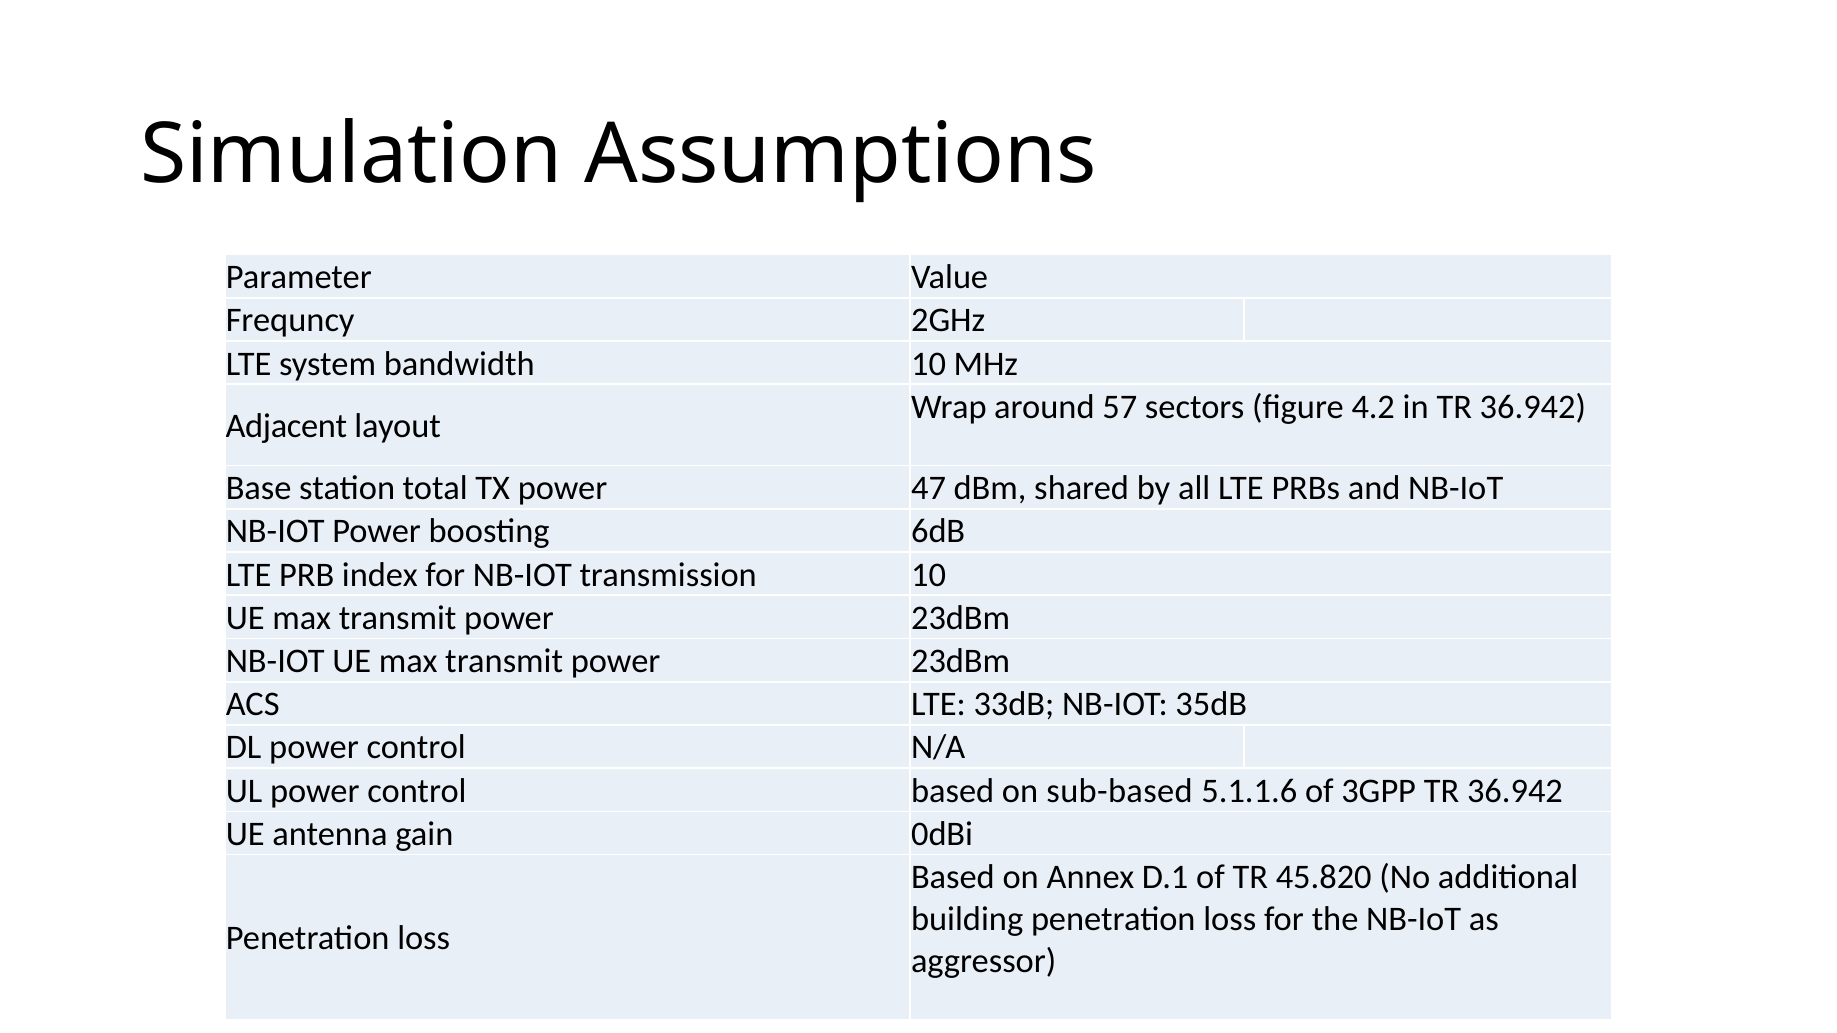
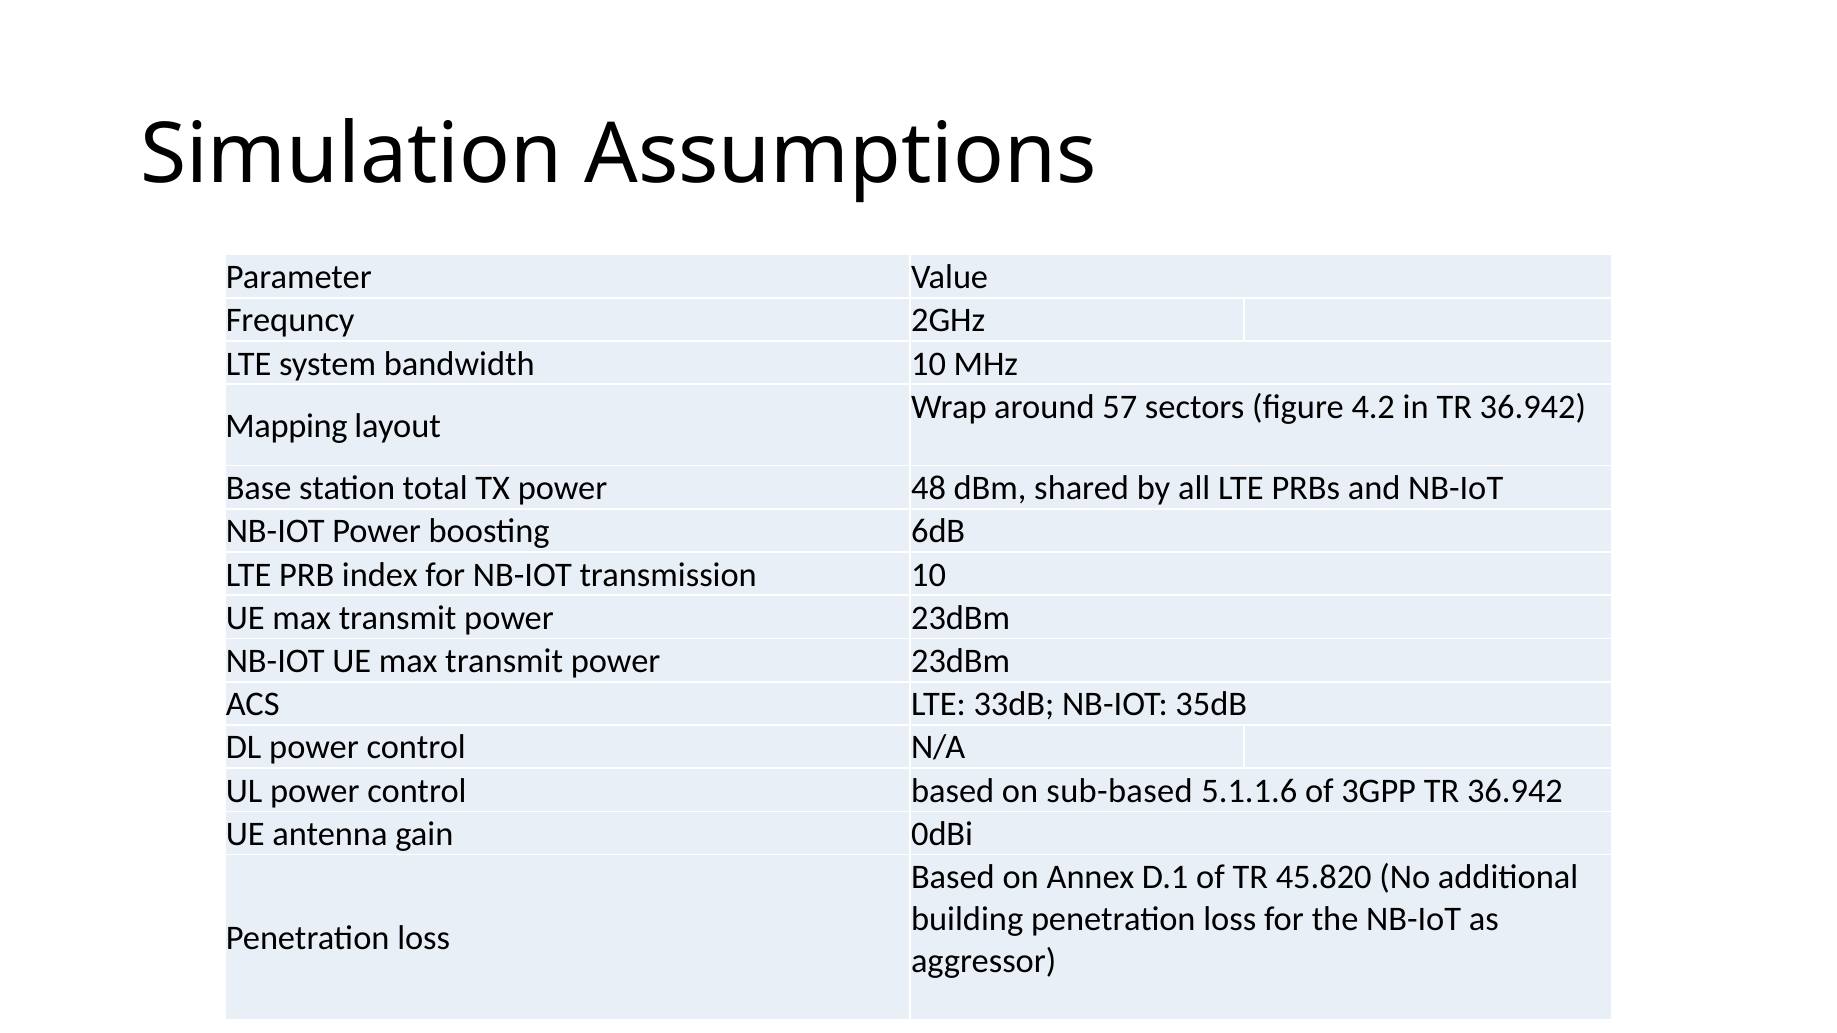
Adjacent: Adjacent -> Mapping
47: 47 -> 48
